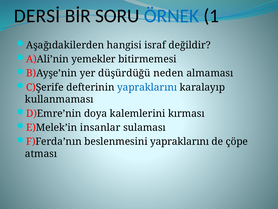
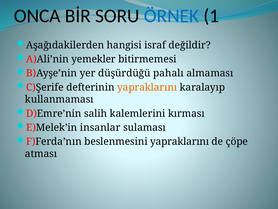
DERSİ: DERSİ -> ONCA
neden: neden -> pahalı
yapraklarını at (147, 87) colour: blue -> orange
doya: doya -> salih
